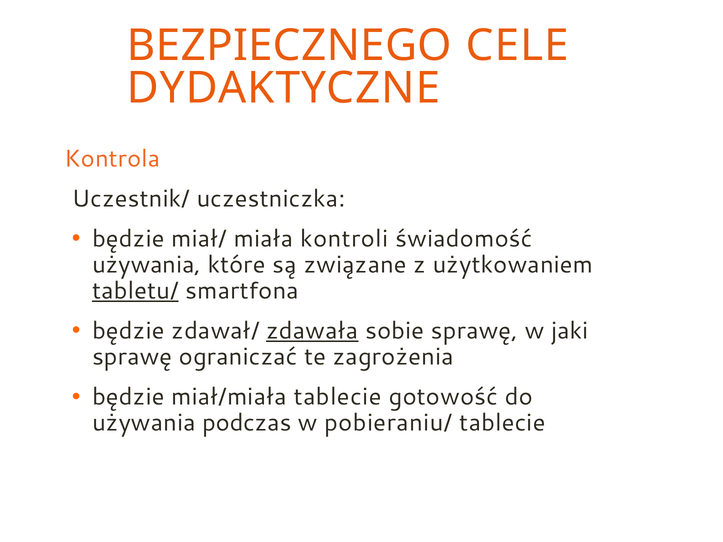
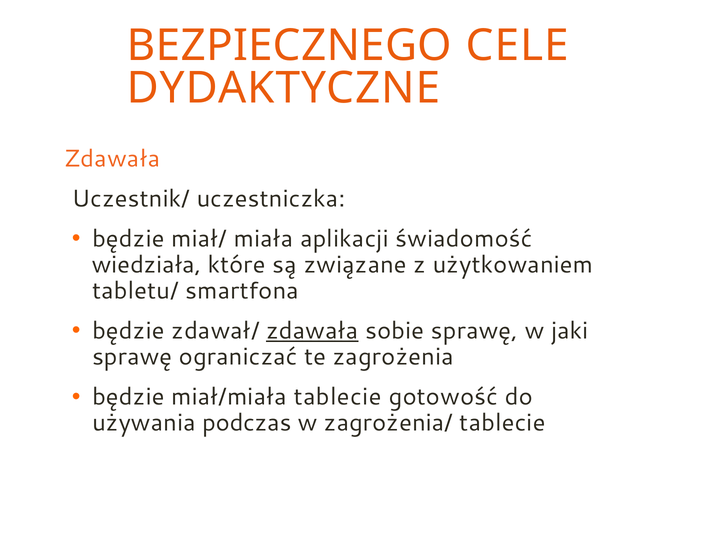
Kontrola at (112, 159): Kontrola -> Zdawała
kontroli: kontroli -> aplikacji
używania at (147, 265): używania -> wiedziała
tabletu/ underline: present -> none
pobieraniu/: pobieraniu/ -> zagrożenia/
